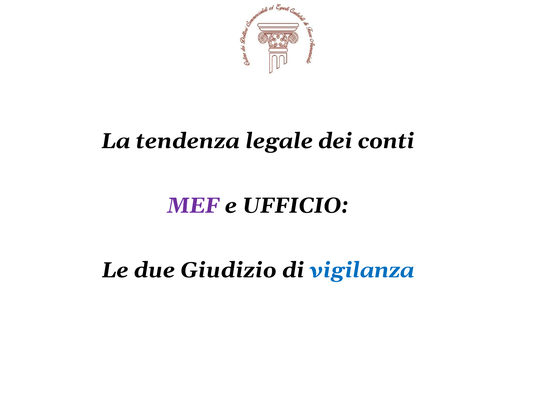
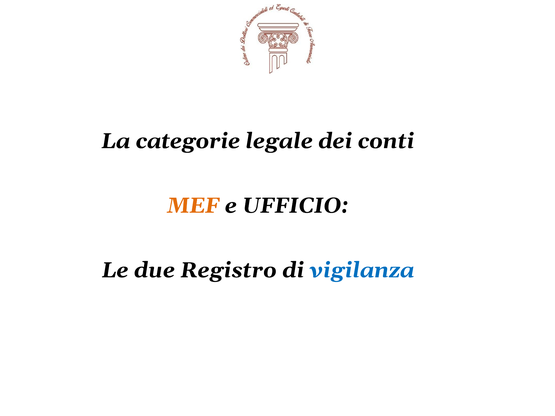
tendenza: tendenza -> categorie
MEF colour: purple -> orange
Giudizio: Giudizio -> Registro
